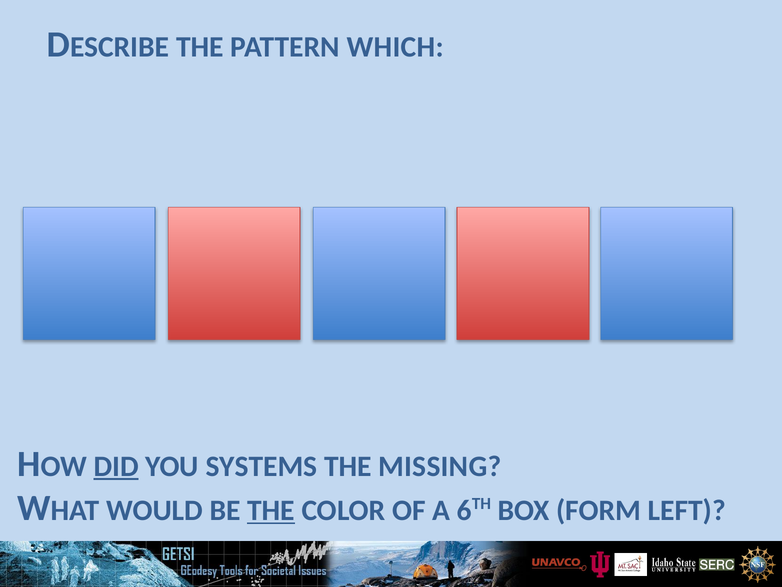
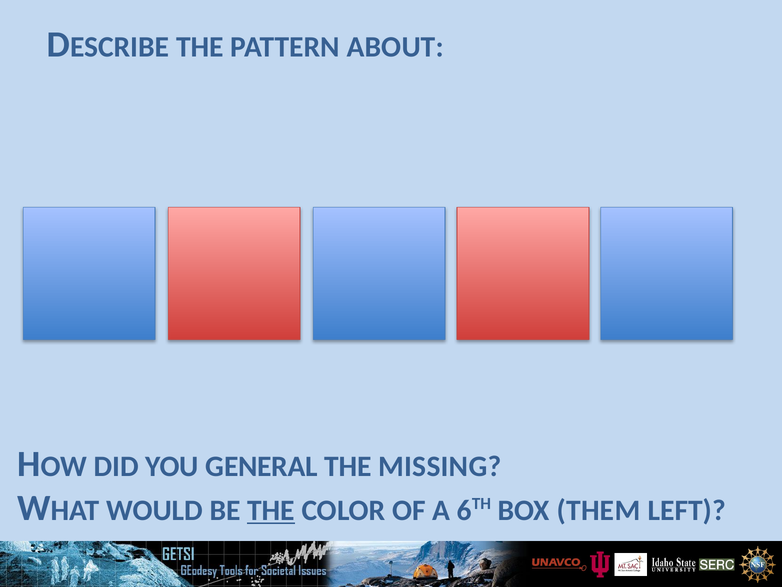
WHICH: WHICH -> ABOUT
DID underline: present -> none
SYSTEMS: SYSTEMS -> GENERAL
FORM: FORM -> THEM
